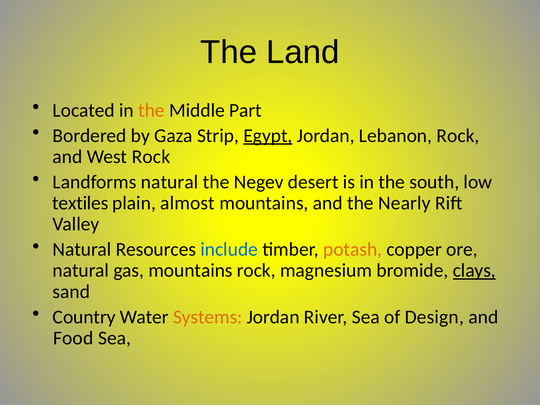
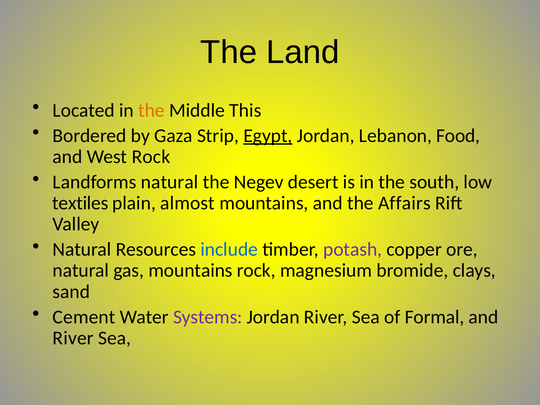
Part: Part -> This
Lebanon Rock: Rock -> Food
Nearly: Nearly -> Affairs
potash colour: orange -> purple
clays underline: present -> none
Country: Country -> Cement
Systems colour: orange -> purple
Design: Design -> Formal
Food at (73, 338): Food -> River
